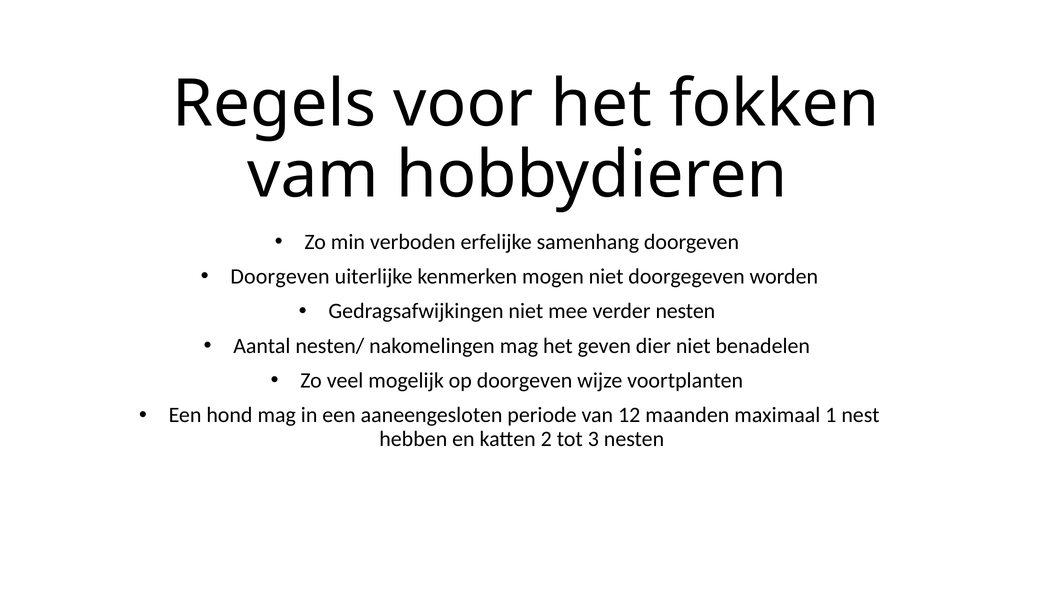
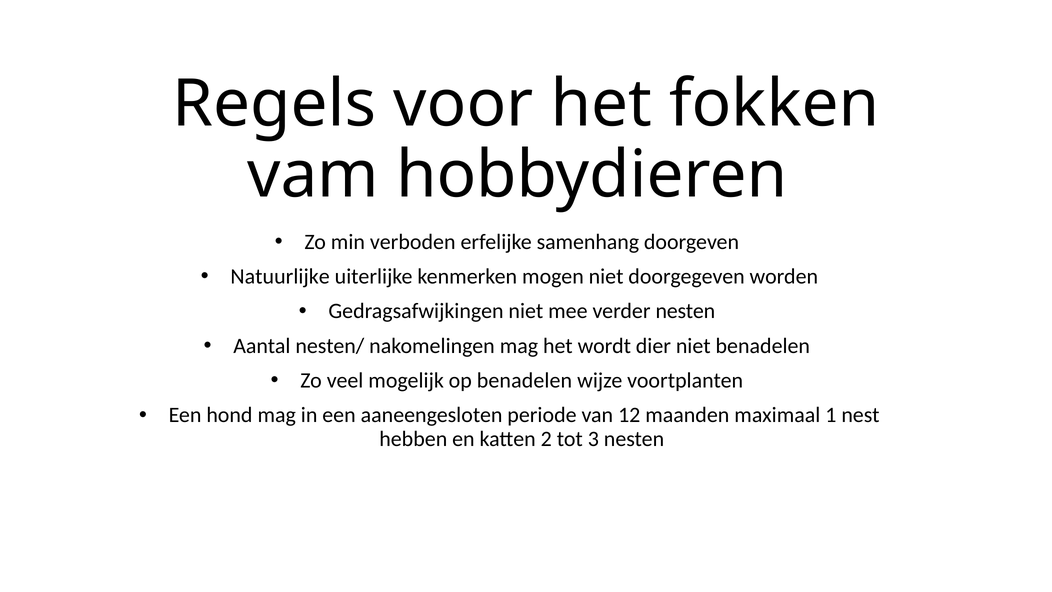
Doorgeven at (280, 276): Doorgeven -> Natuurlijke
geven: geven -> wordt
op doorgeven: doorgeven -> benadelen
